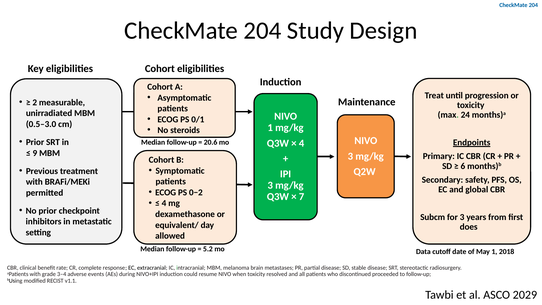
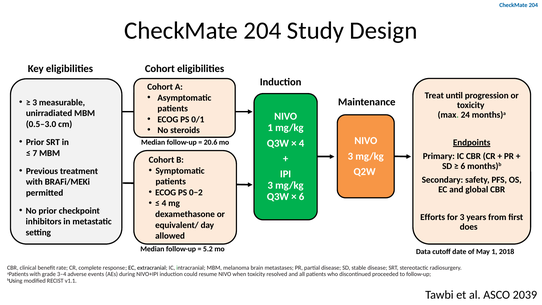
2 at (35, 102): 2 -> 3
9: 9 -> 7
7 at (302, 197): 7 -> 6
Subcm: Subcm -> Efforts
2029: 2029 -> 2039
